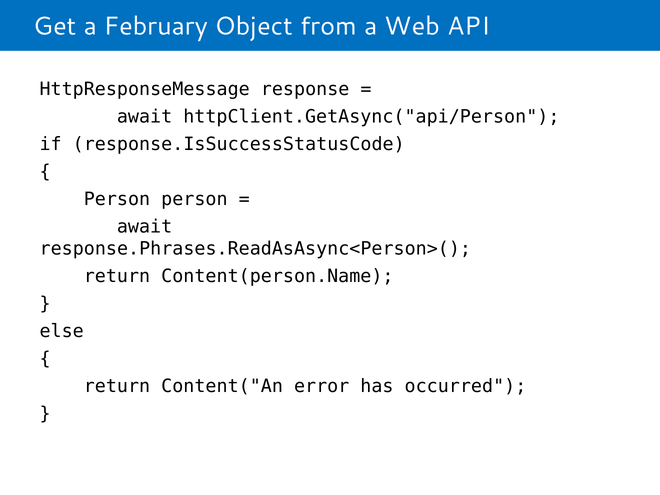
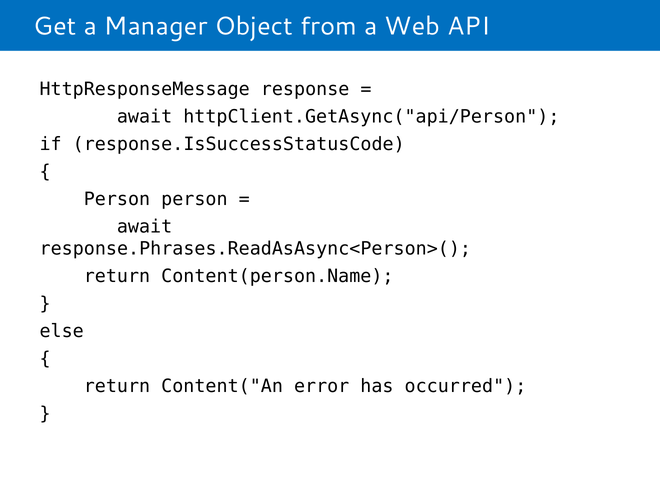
February: February -> Manager
